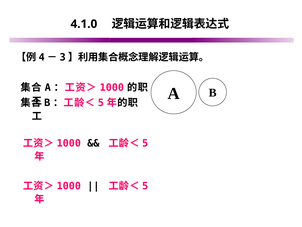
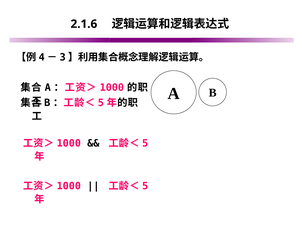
4.1.0: 4.1.0 -> 2.1.6
